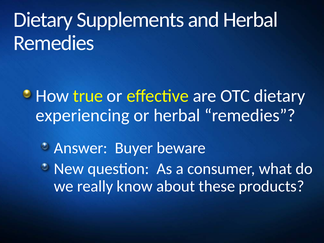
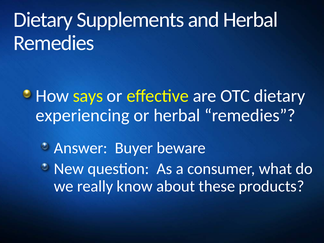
true: true -> says
